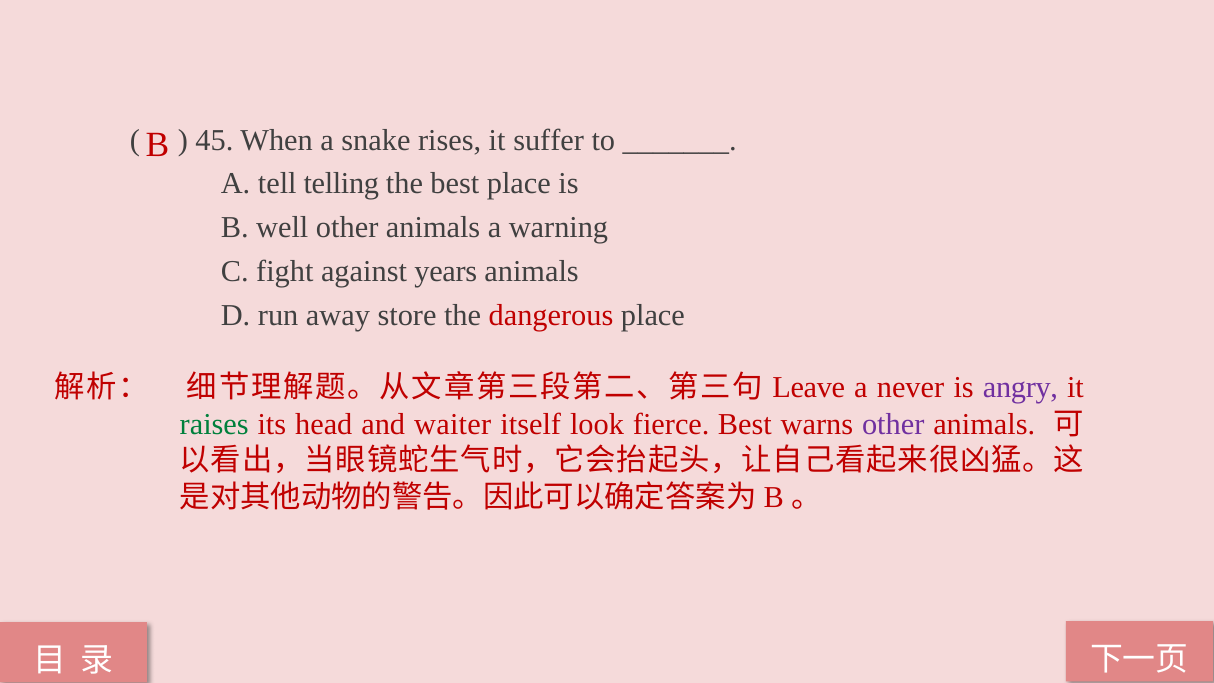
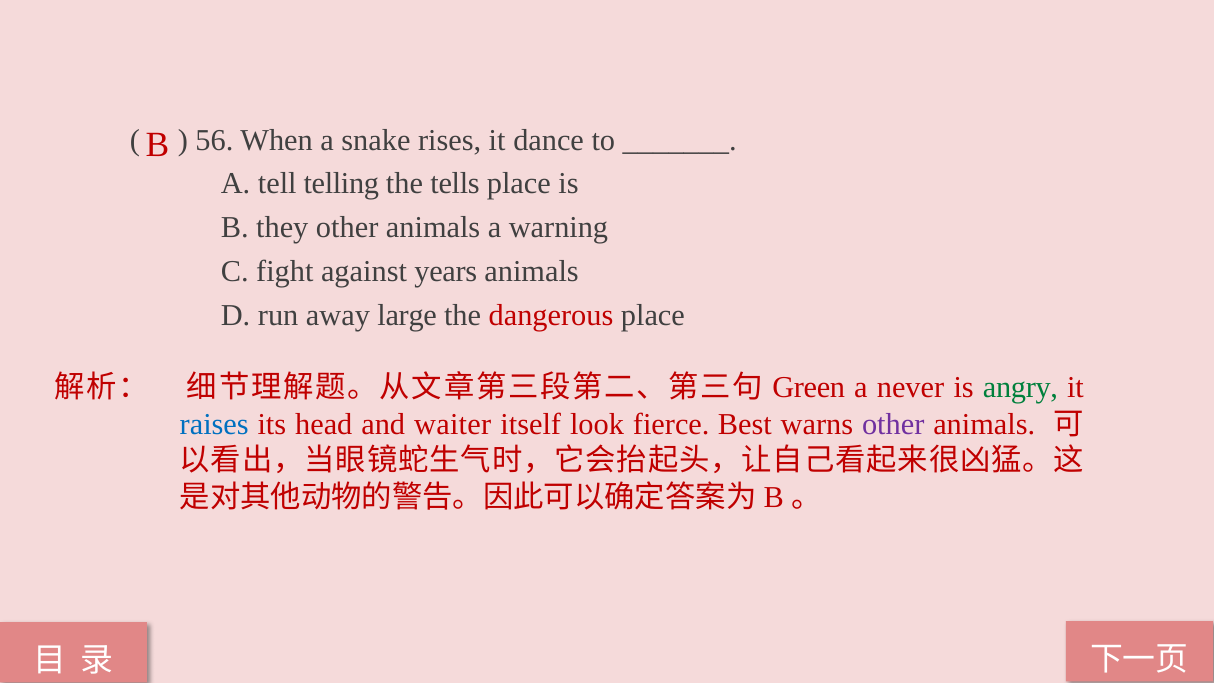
45: 45 -> 56
suffer: suffer -> dance
the best: best -> tells
well: well -> they
store: store -> large
Leave: Leave -> Green
angry colour: purple -> green
raises colour: green -> blue
